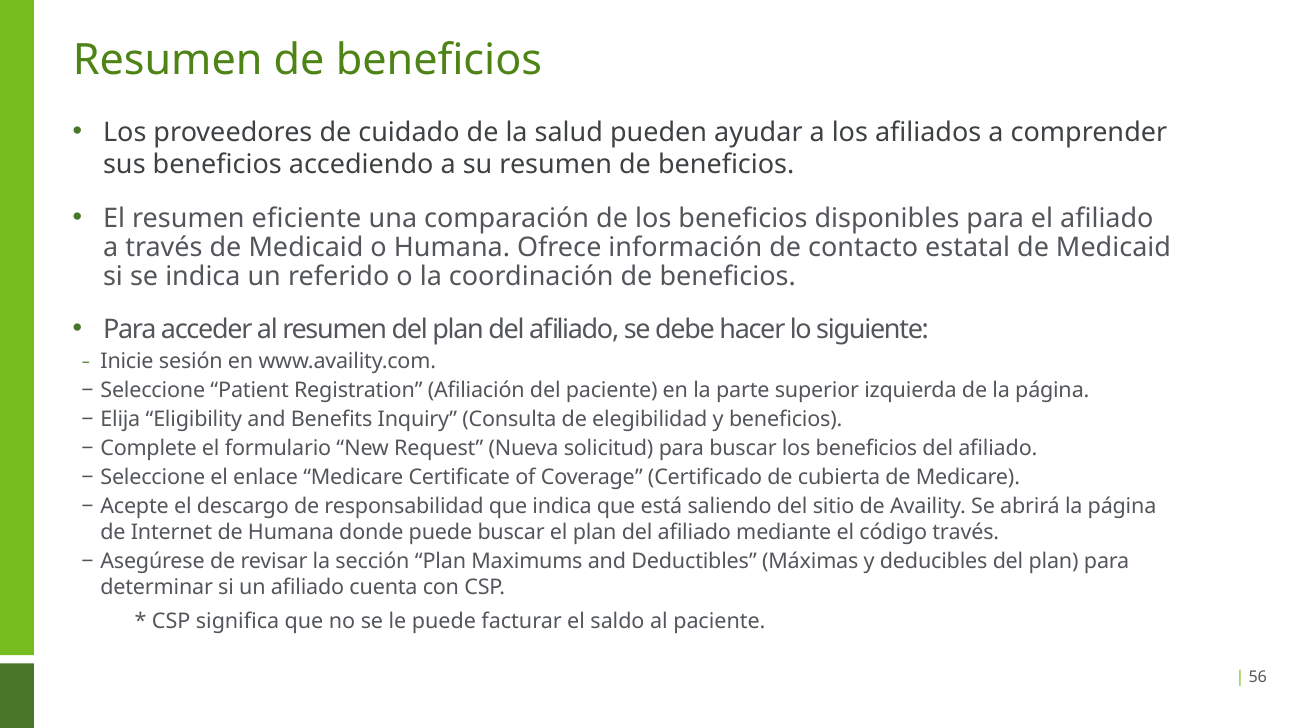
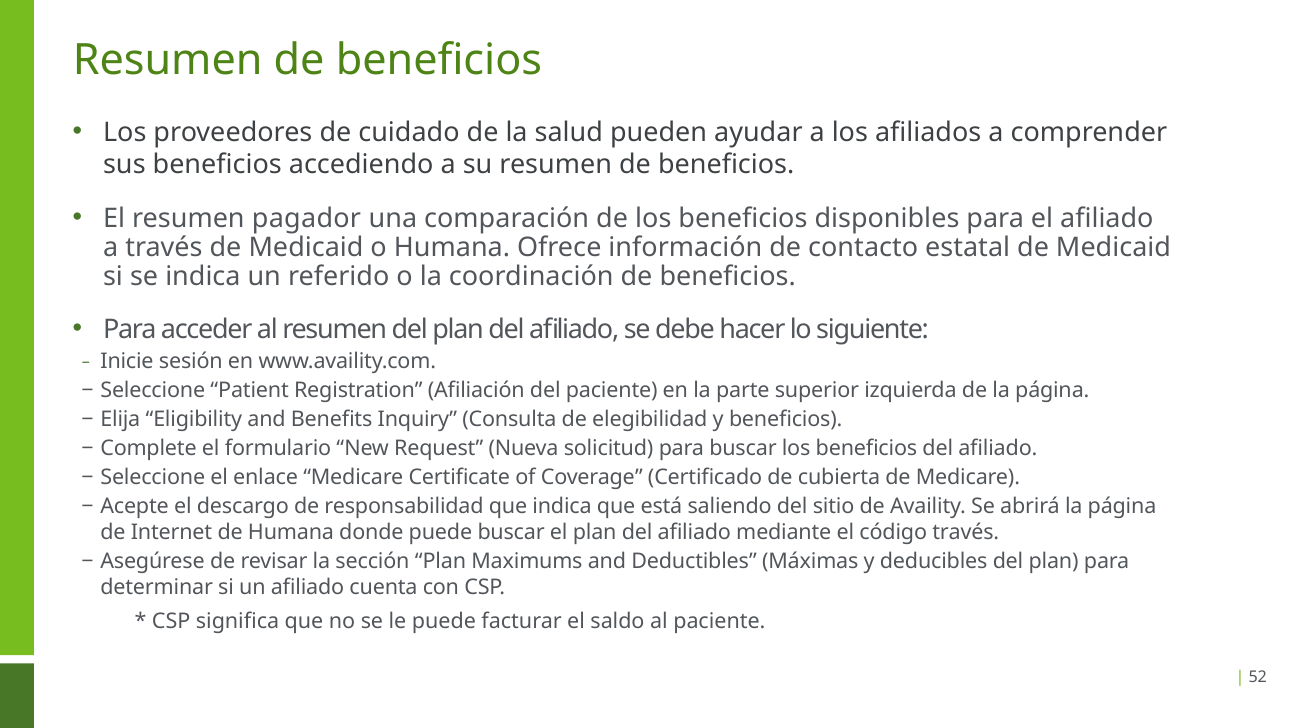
eficiente: eficiente -> pagador
56: 56 -> 52
